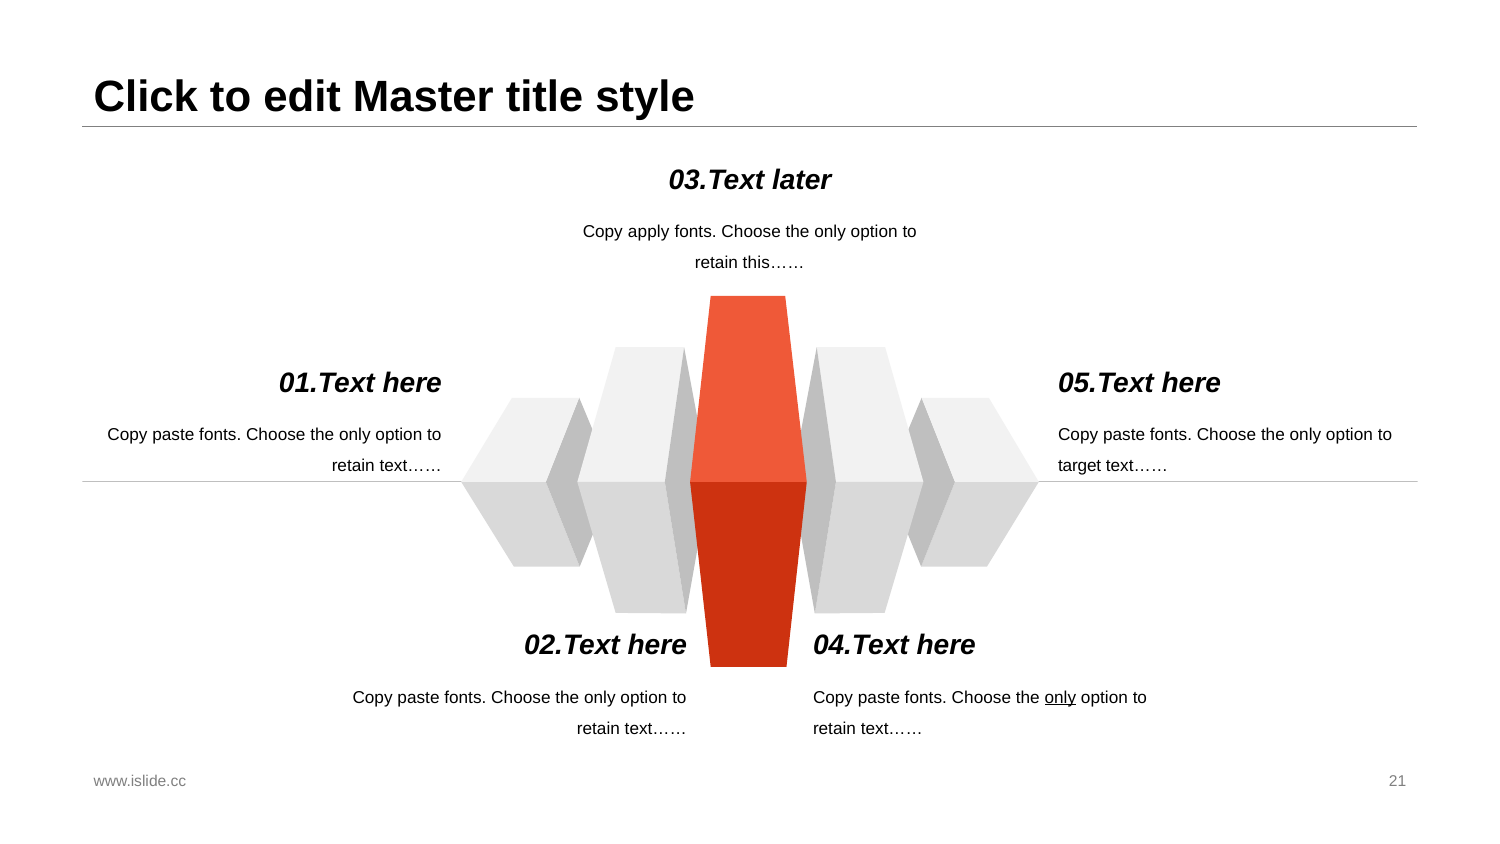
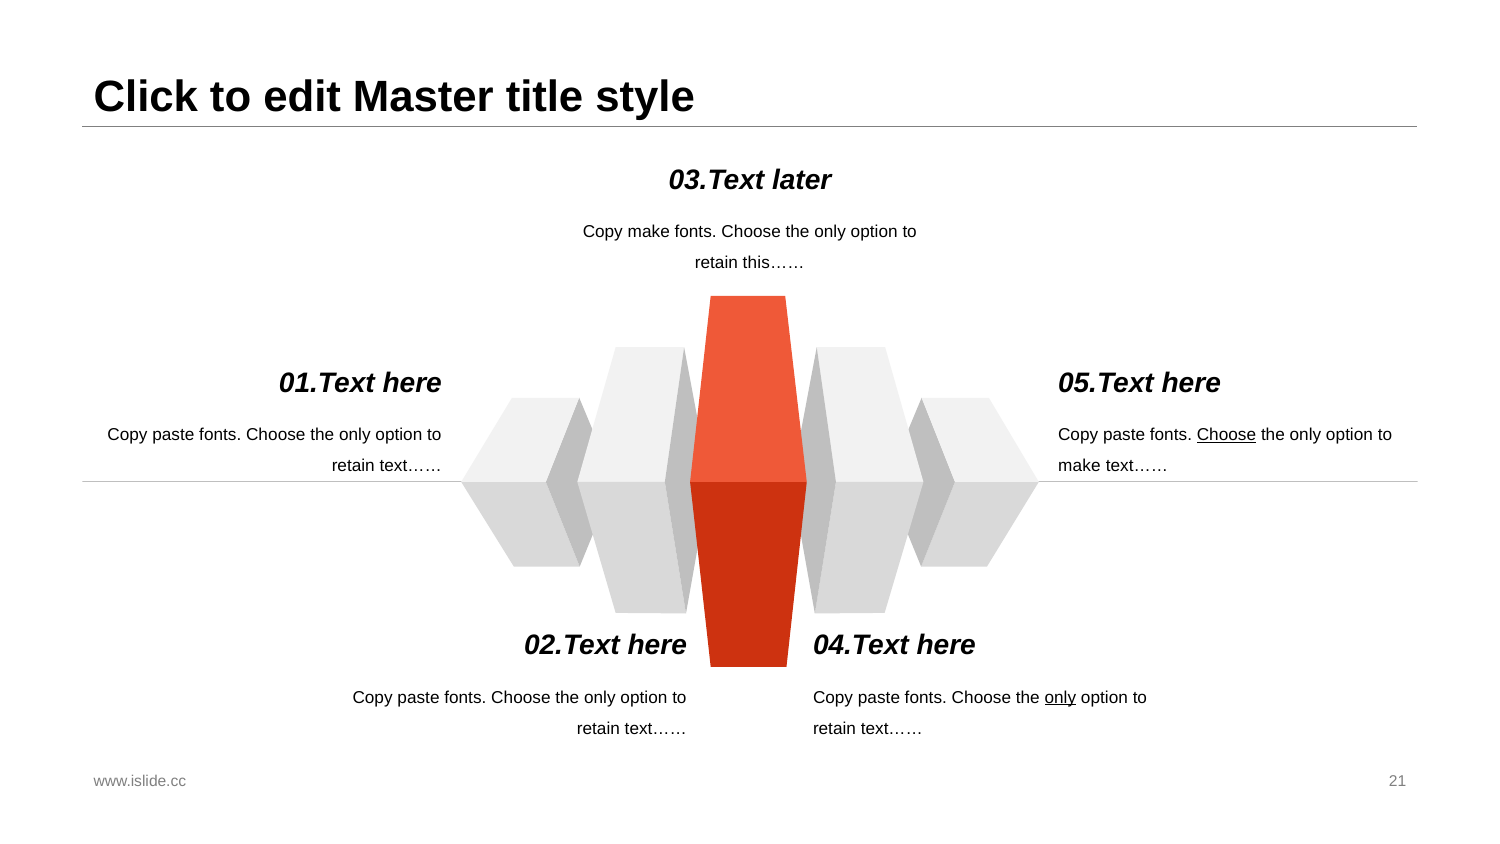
Copy apply: apply -> make
Choose at (1226, 435) underline: none -> present
target at (1080, 466): target -> make
